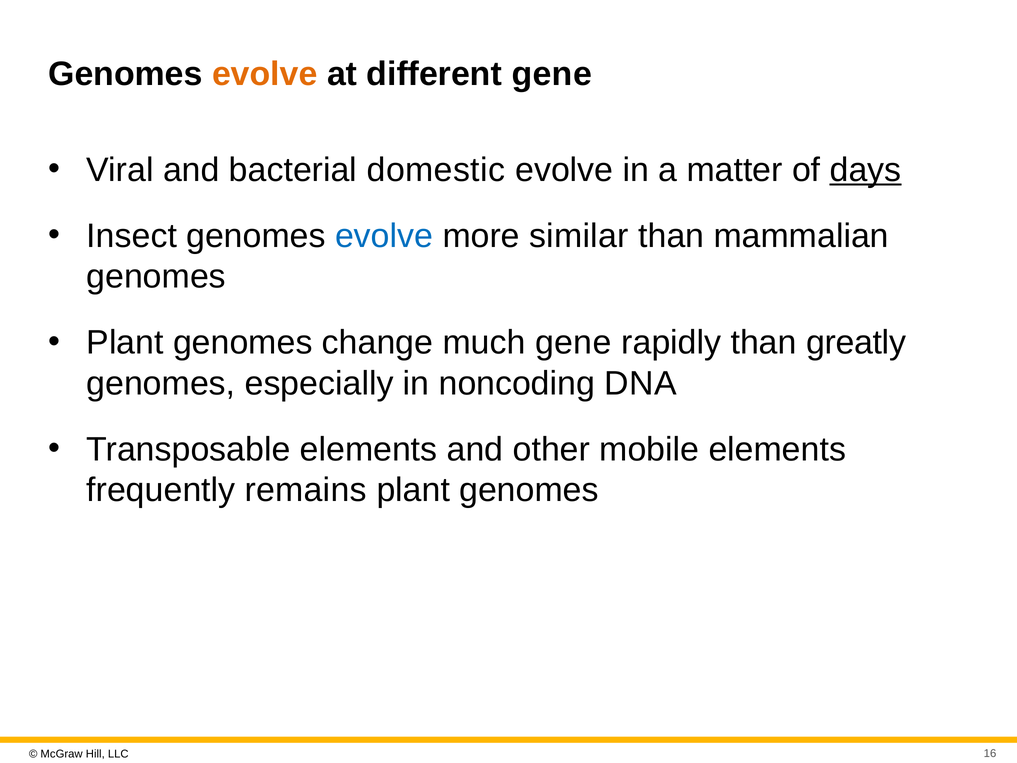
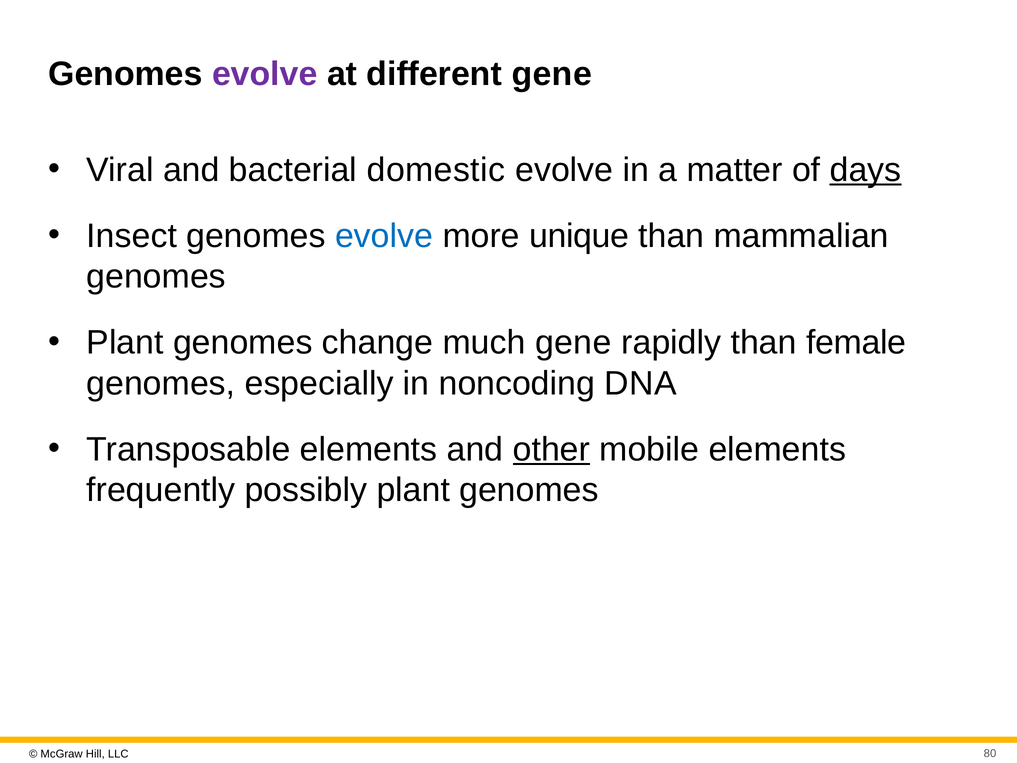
evolve at (265, 74) colour: orange -> purple
similar: similar -> unique
greatly: greatly -> female
other underline: none -> present
remains: remains -> possibly
16: 16 -> 80
